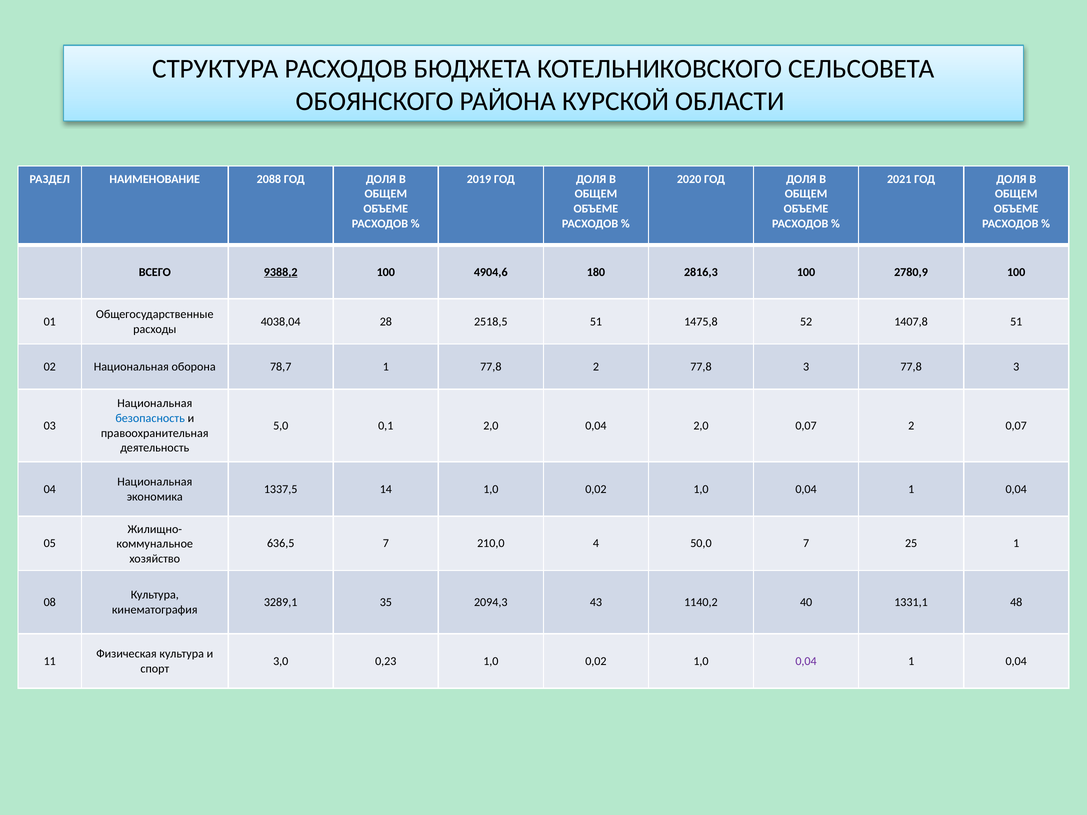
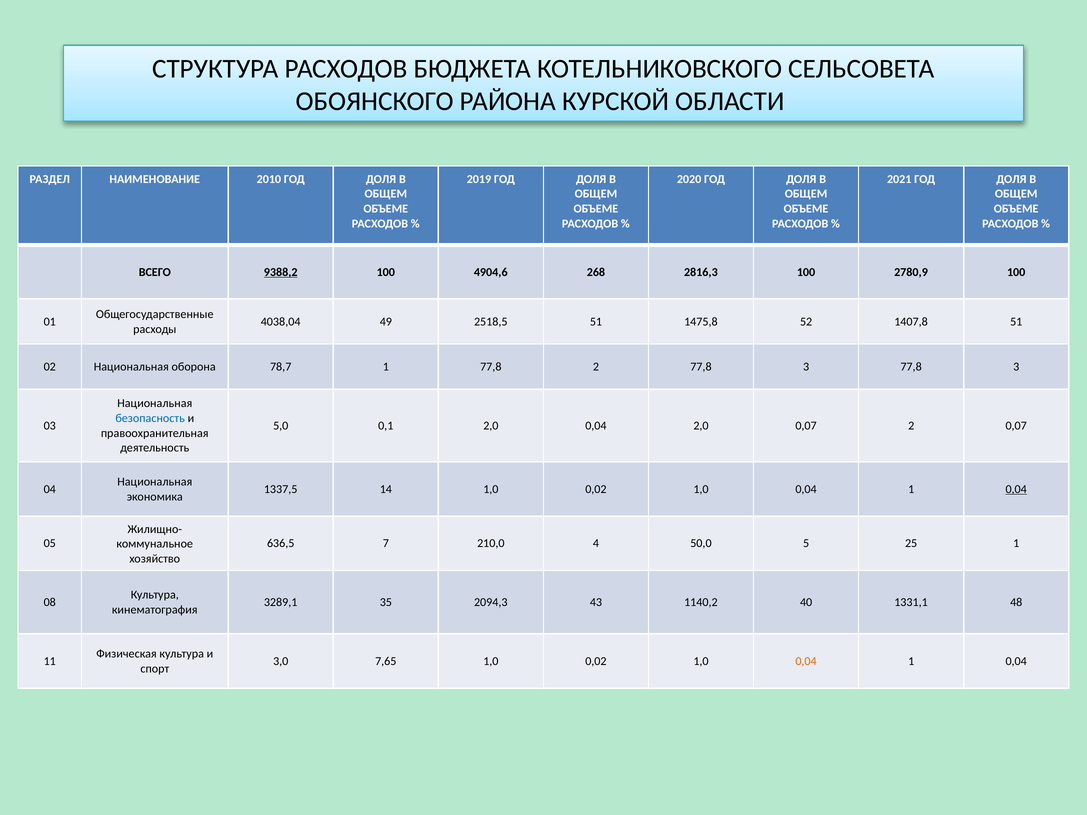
2088: 2088 -> 2010
180: 180 -> 268
28: 28 -> 49
0,04 at (1016, 489) underline: none -> present
50,0 7: 7 -> 5
0,23: 0,23 -> 7,65
0,04 at (806, 661) colour: purple -> orange
